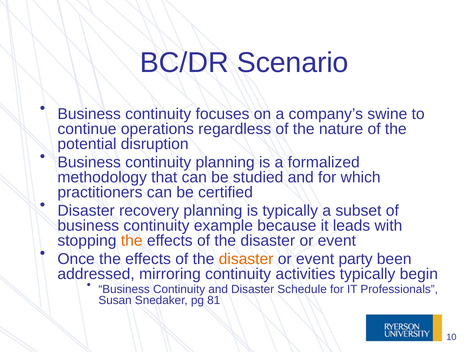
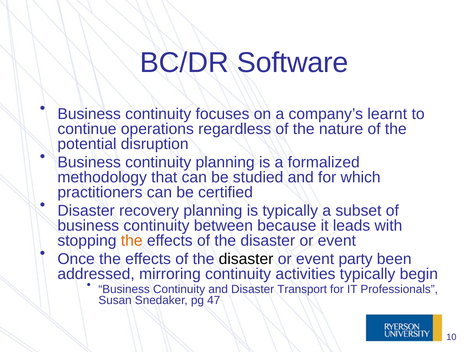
Scenario: Scenario -> Software
swine: swine -> learnt
example: example -> between
disaster at (246, 259) colour: orange -> black
Schedule: Schedule -> Transport
81: 81 -> 47
